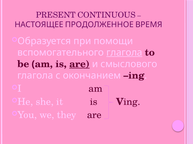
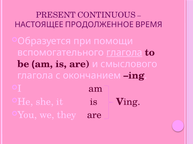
are at (79, 64) underline: present -> none
